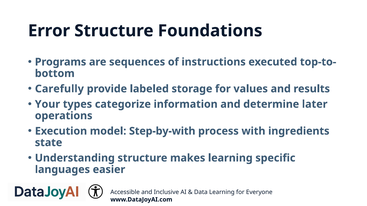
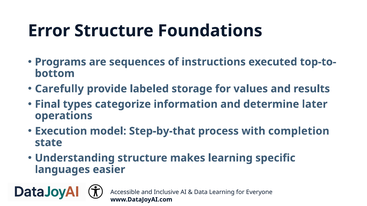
Your: Your -> Final
Step-by-with: Step-by-with -> Step-by-that
ingredients: ingredients -> completion
